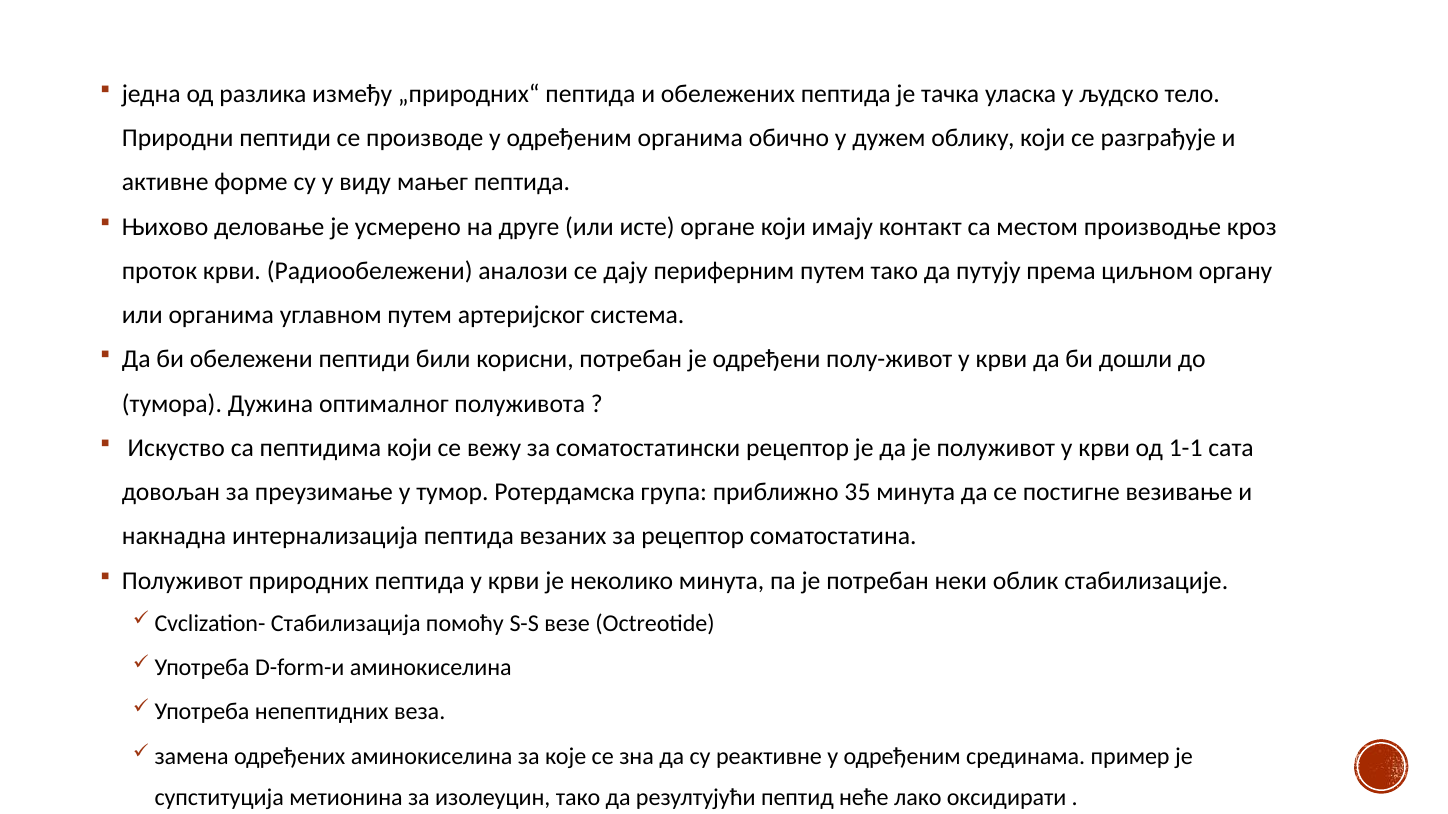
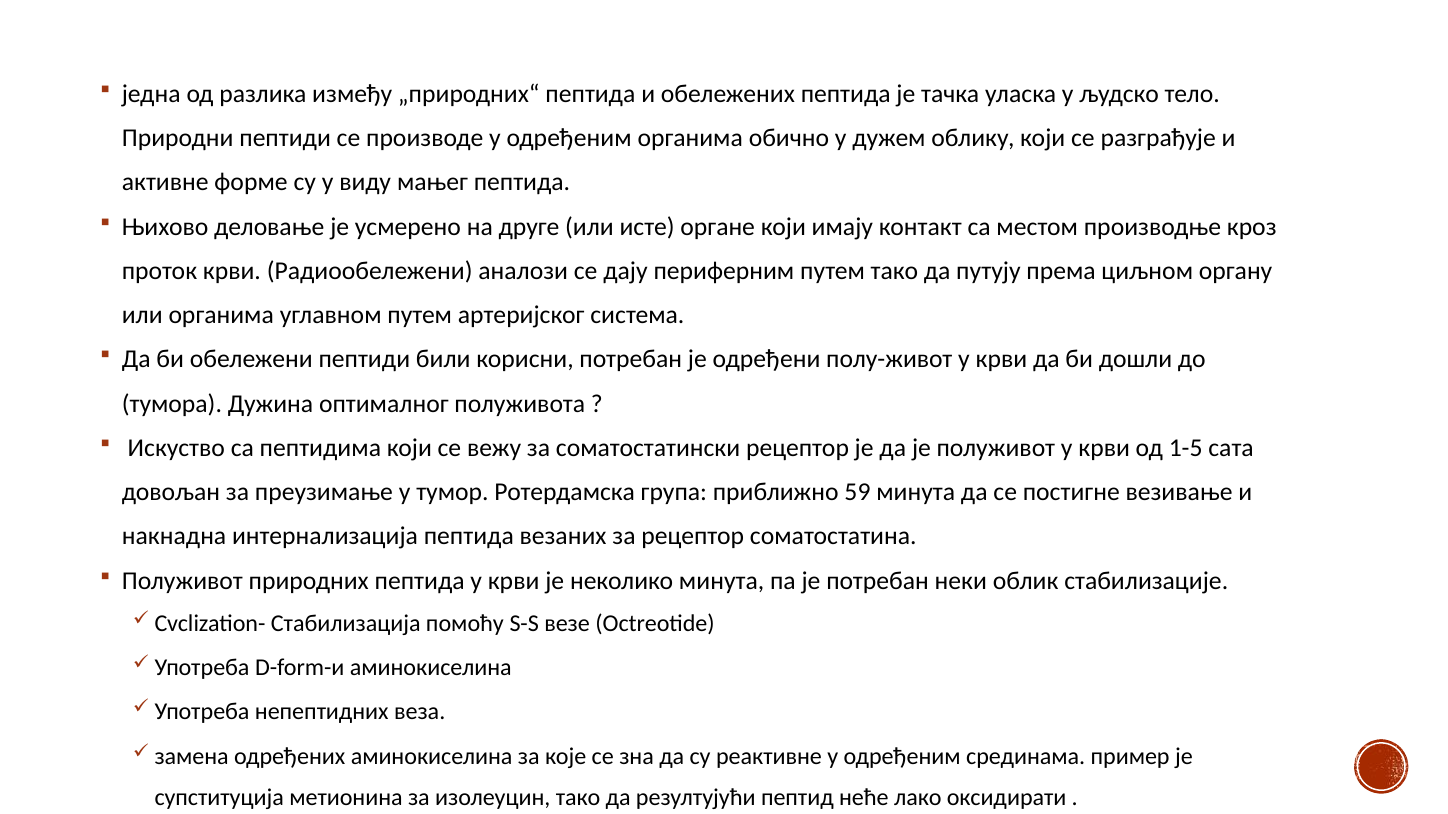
1-1: 1-1 -> 1-5
35: 35 -> 59
